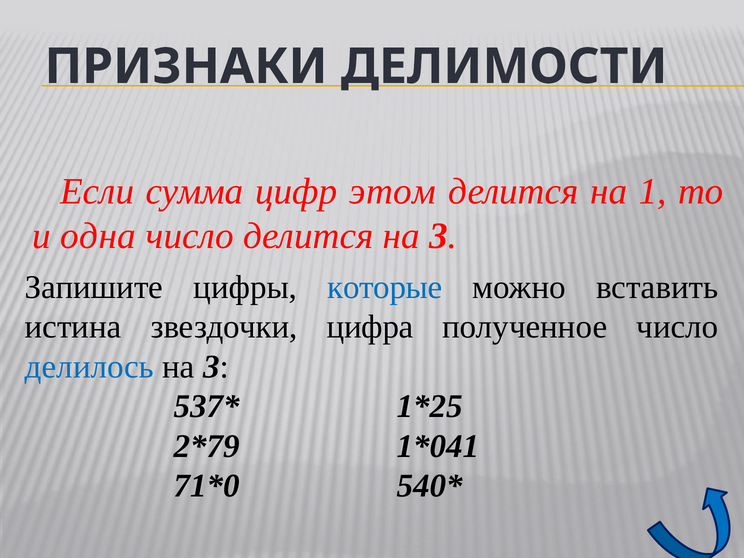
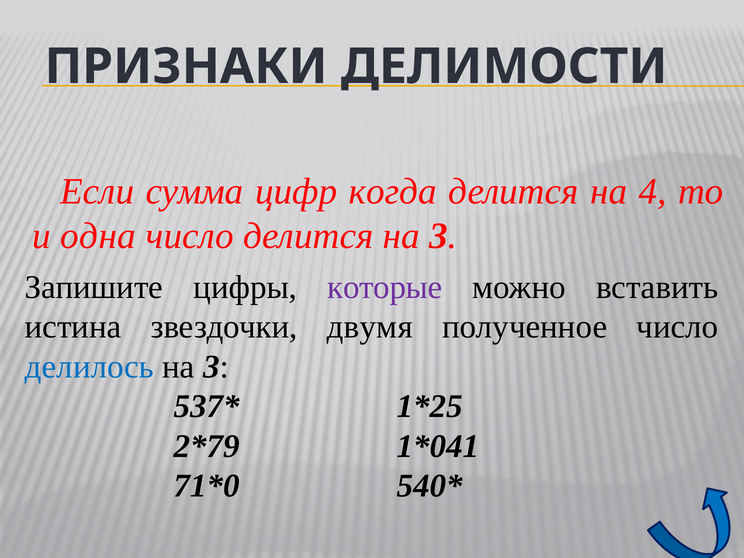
этом: этом -> когда
1: 1 -> 4
которые colour: blue -> purple
цифра: цифра -> двумя
